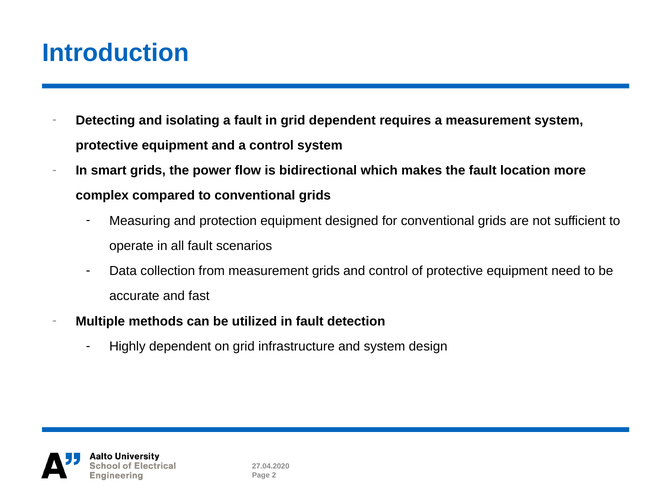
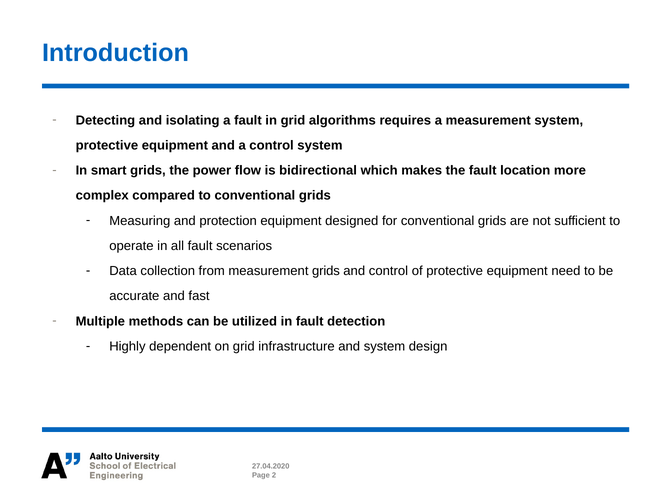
grid dependent: dependent -> algorithms
